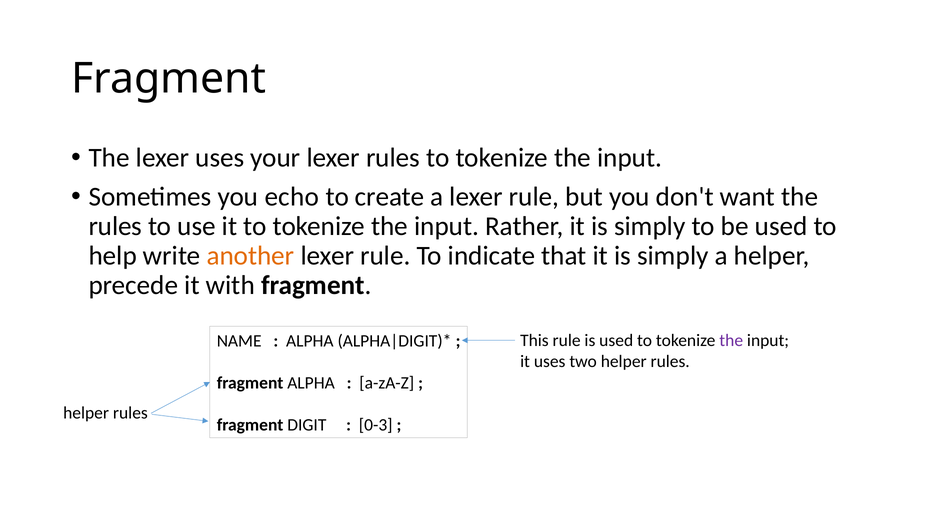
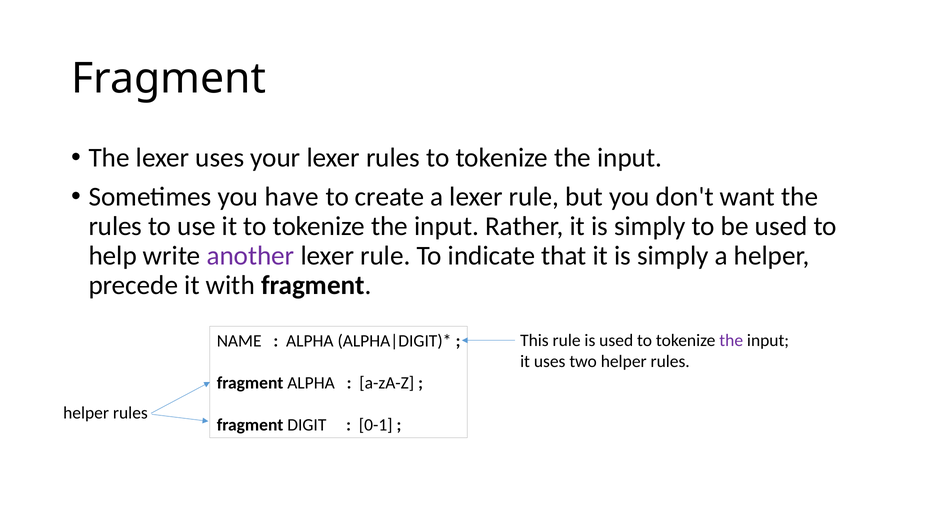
echo: echo -> have
another colour: orange -> purple
0-3: 0-3 -> 0-1
